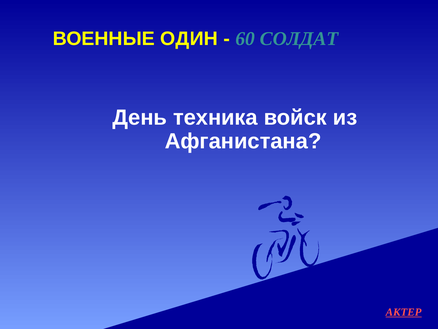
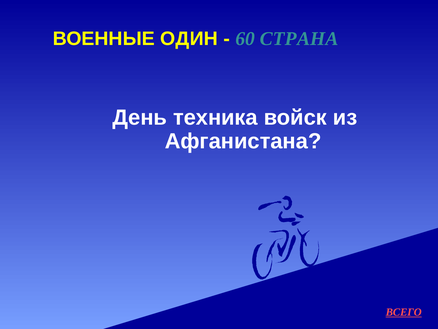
СОЛДАТ: СОЛДАТ -> СТРАНА
АКТЕР: АКТЕР -> ВСЕГО
